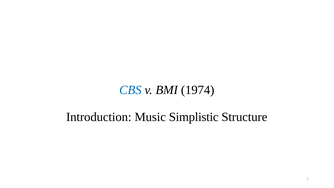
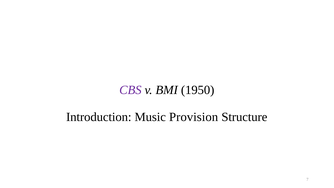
CBS colour: blue -> purple
1974: 1974 -> 1950
Simplistic: Simplistic -> Provision
